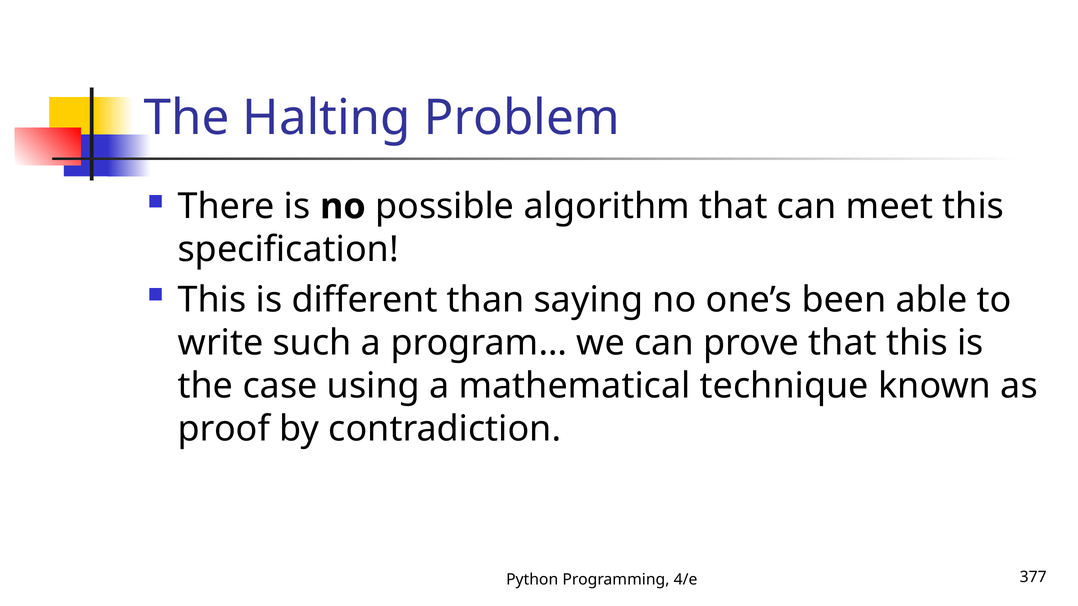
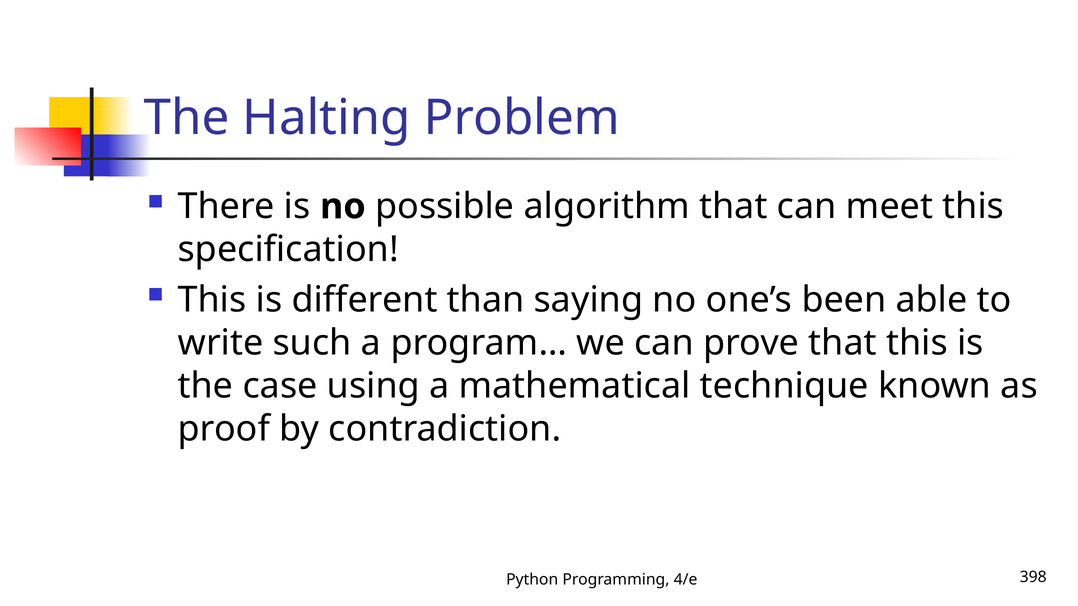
377: 377 -> 398
